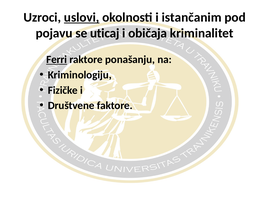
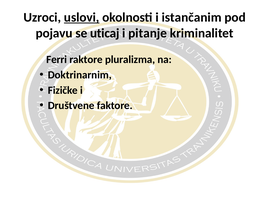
običaja: običaja -> pitanje
Ferri underline: present -> none
ponašanju: ponašanju -> pluralizma
Kriminologiju: Kriminologiju -> Doktrinarnim
